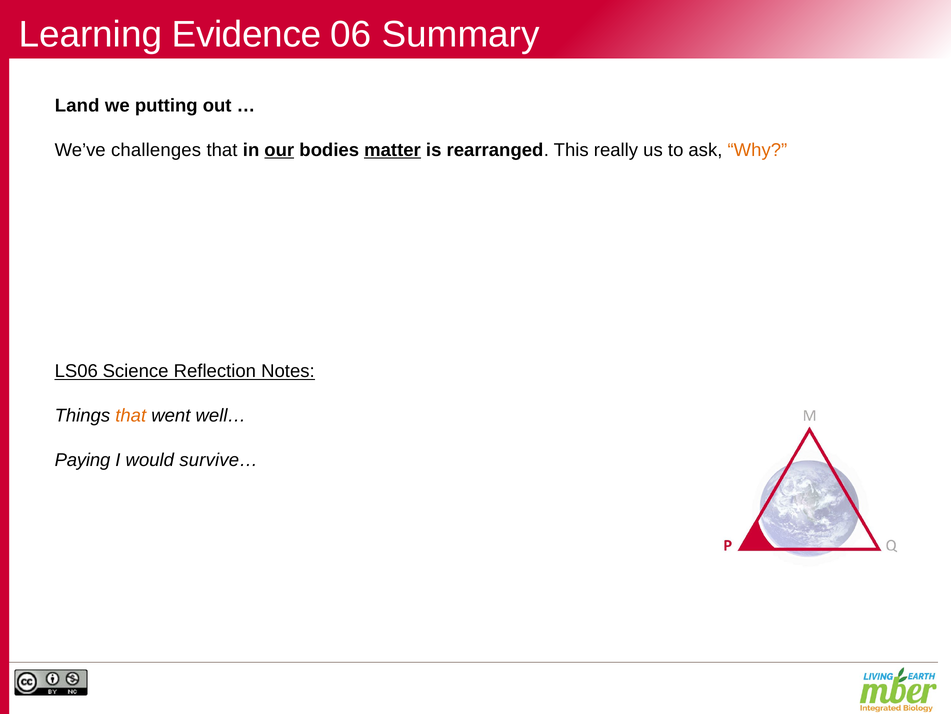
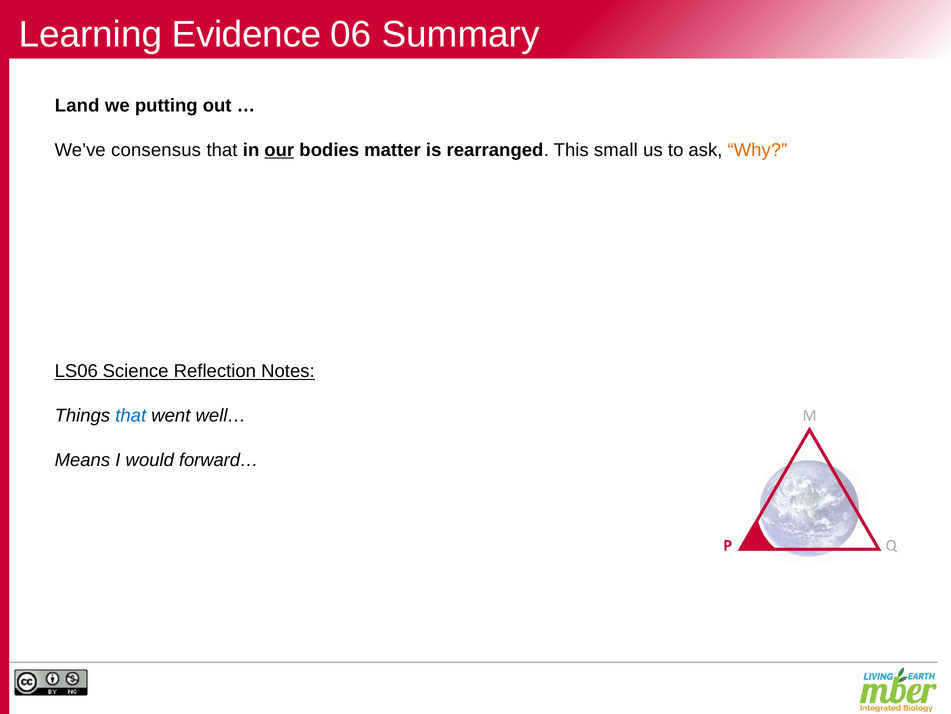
challenges: challenges -> consensus
matter underline: present -> none
really: really -> small
that at (131, 415) colour: orange -> blue
Paying: Paying -> Means
survive…: survive… -> forward…
